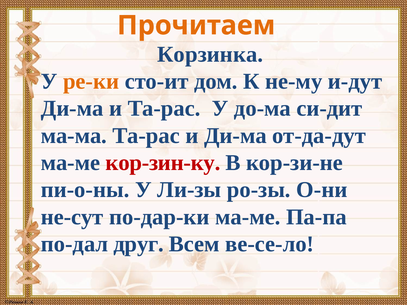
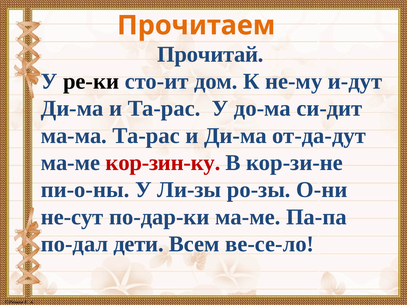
Корзинка: Корзинка -> Прочитай
ре-ки colour: orange -> black
друг: друг -> дети
